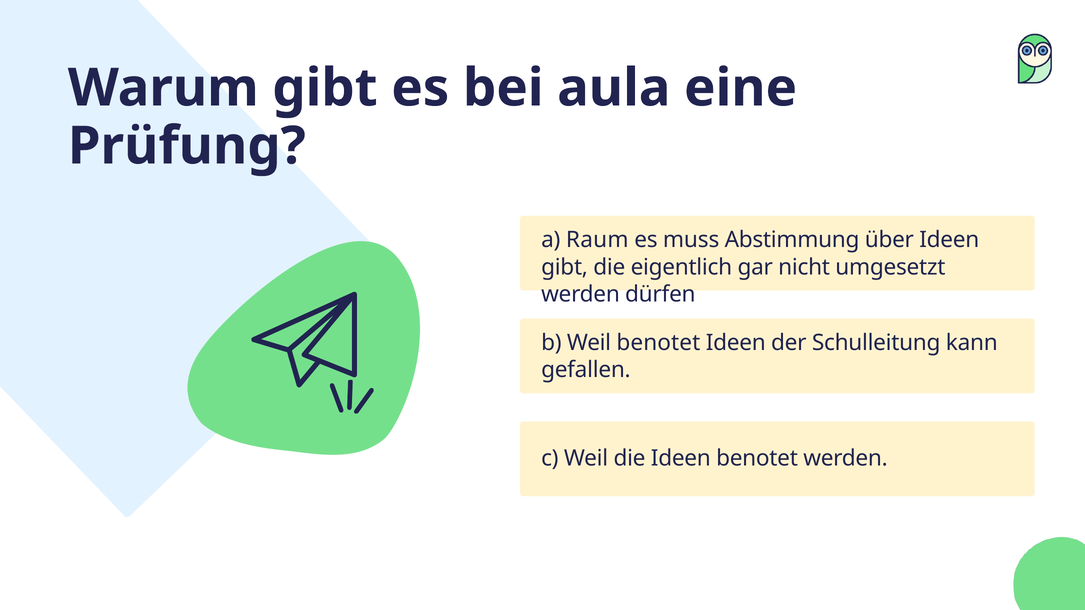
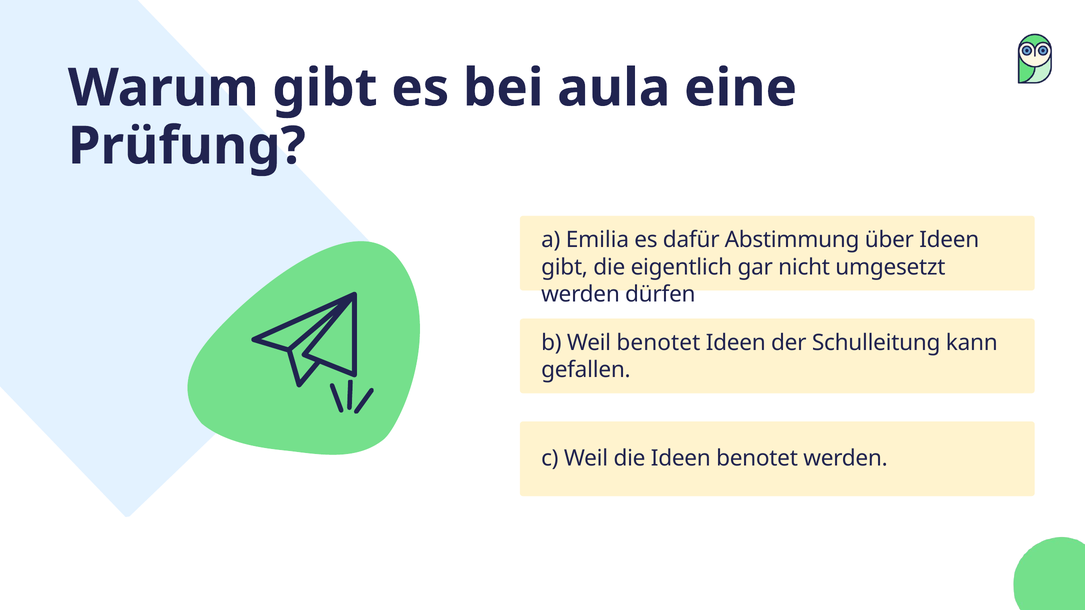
Raum: Raum -> Emilia
muss: muss -> dafür
